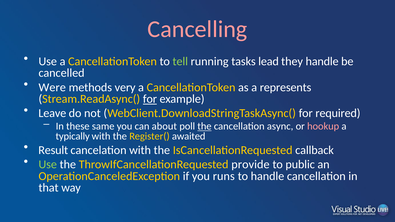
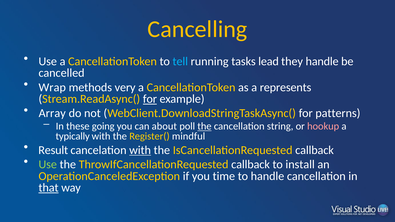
Cancelling colour: pink -> yellow
tell colour: light green -> light blue
Were: Were -> Wrap
Leave: Leave -> Array
required: required -> patterns
same: same -> going
async: async -> string
awaited: awaited -> mindful
with at (140, 150) underline: none -> present
ThrowIfCancellationRequested provide: provide -> callback
public: public -> install
runs: runs -> time
that underline: none -> present
